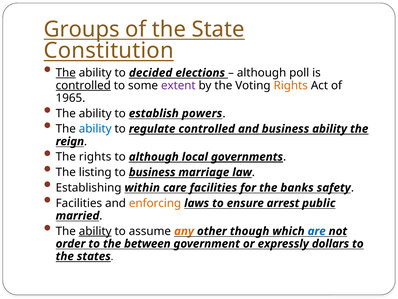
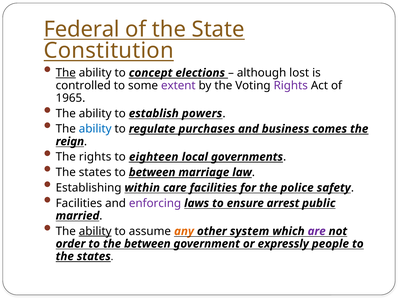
Groups: Groups -> Federal
decided: decided -> concept
poll: poll -> lost
controlled at (83, 85) underline: present -> none
Rights at (291, 85) colour: orange -> purple
regulate controlled: controlled -> purchases
business ability: ability -> comes
to although: although -> eighteen
governments underline: present -> none
listing at (95, 172): listing -> states
to business: business -> between
banks: banks -> police
enforcing colour: orange -> purple
though: though -> system
are colour: blue -> purple
dollars: dollars -> people
